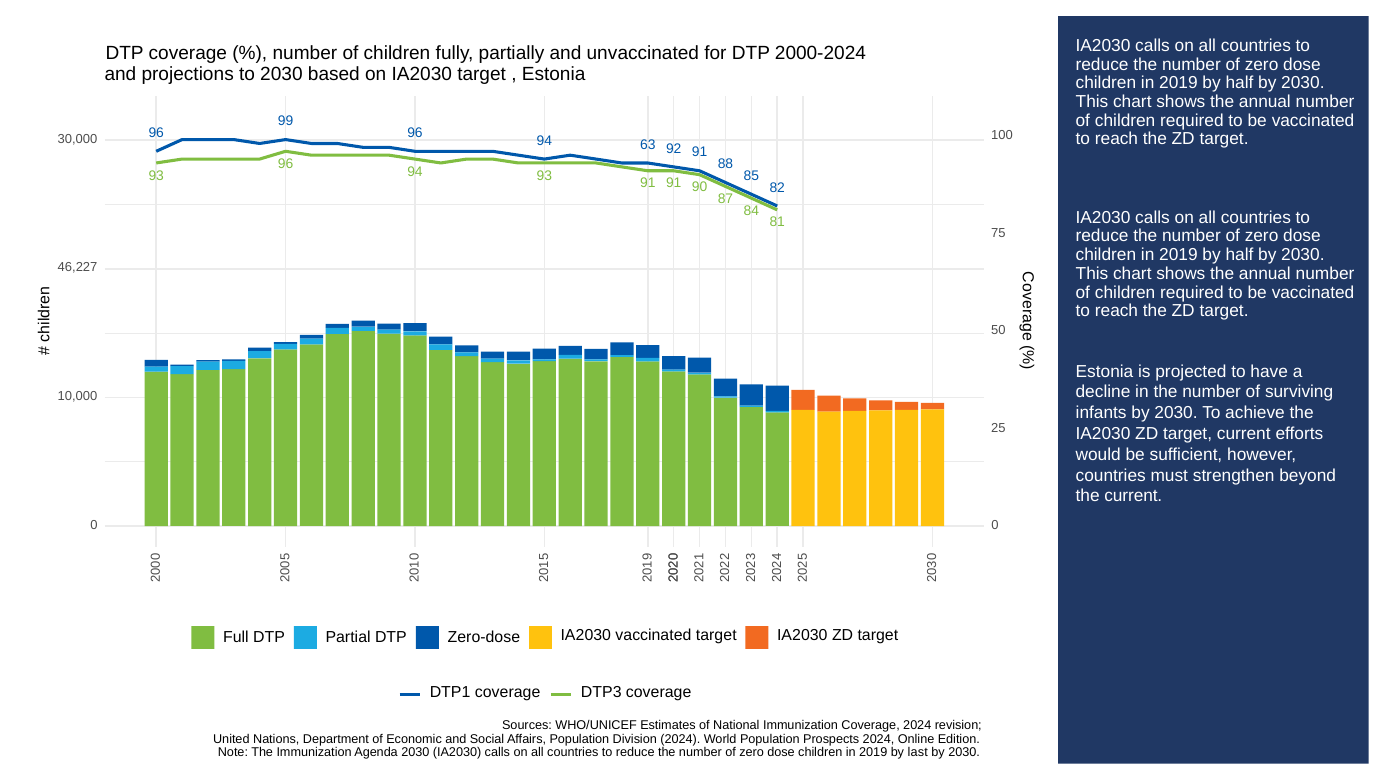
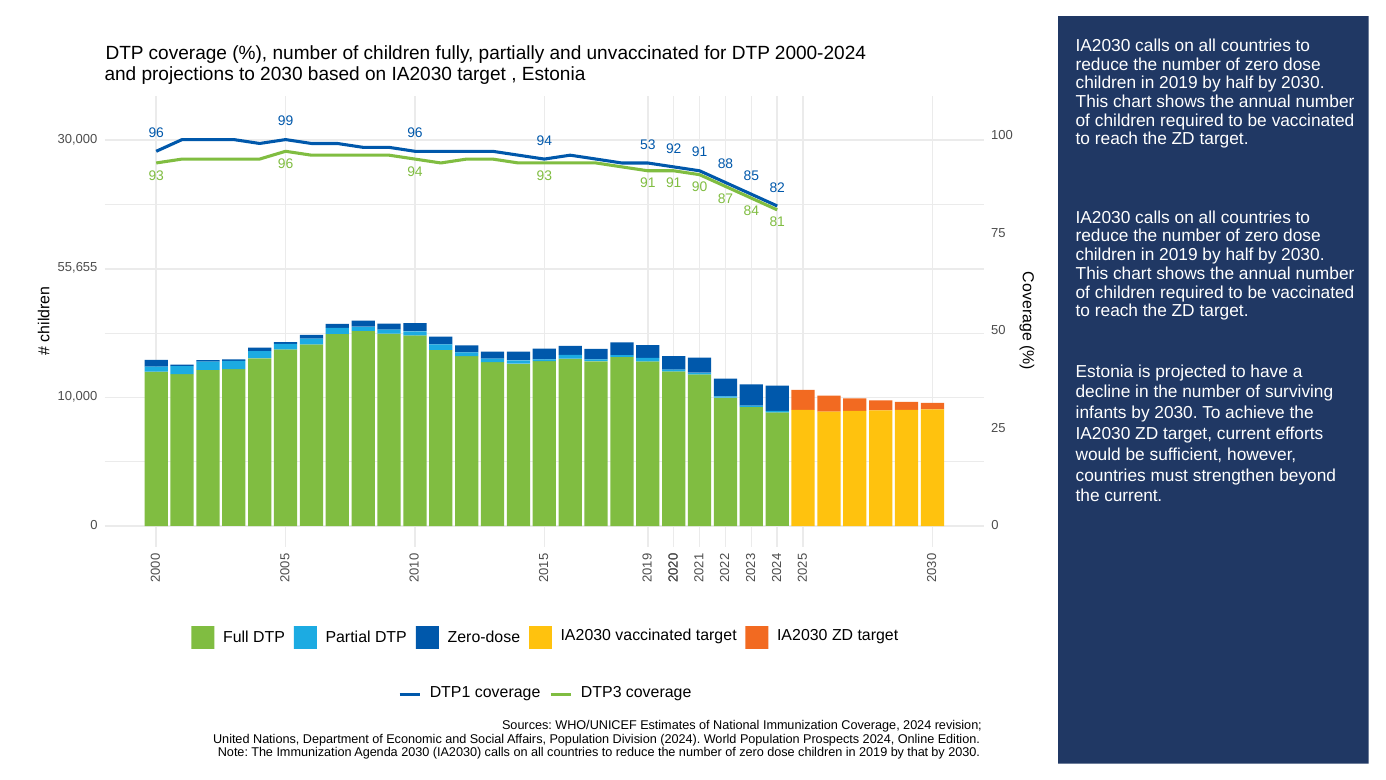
63: 63 -> 53
46,227: 46,227 -> 55,655
last: last -> that
